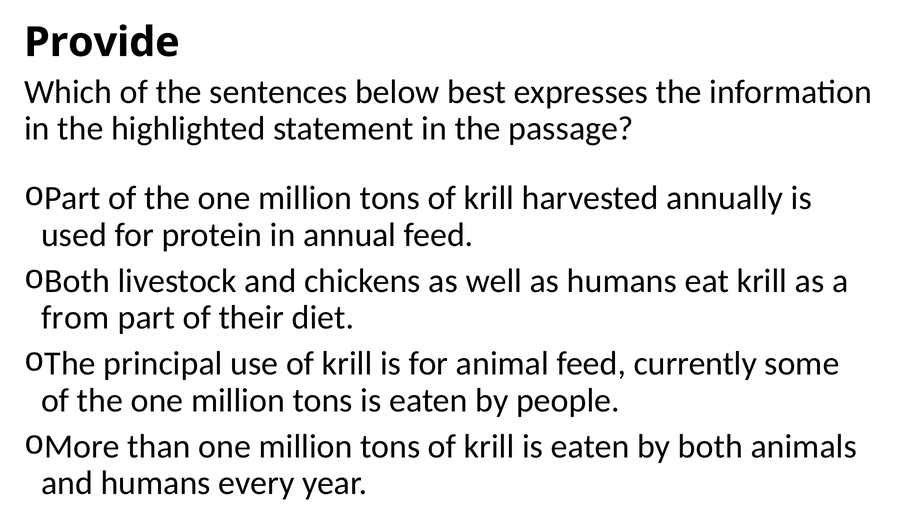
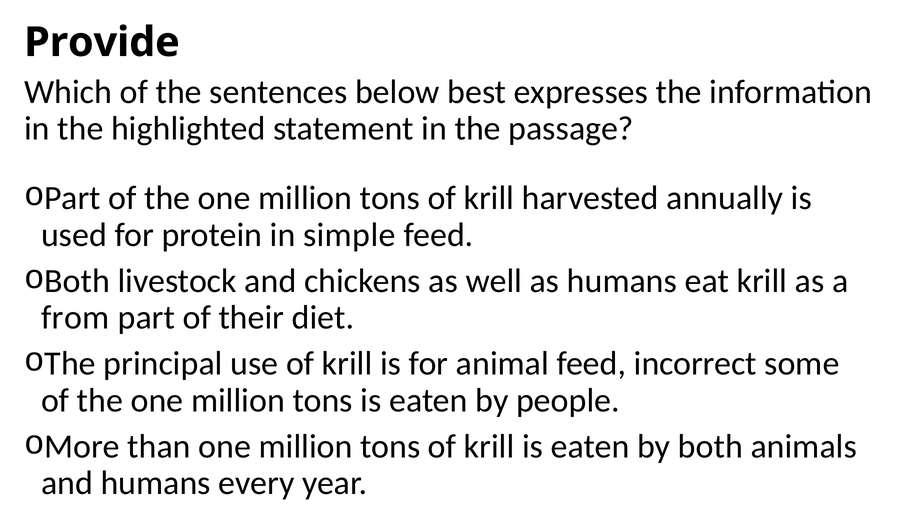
annual: annual -> simple
currently: currently -> incorrect
